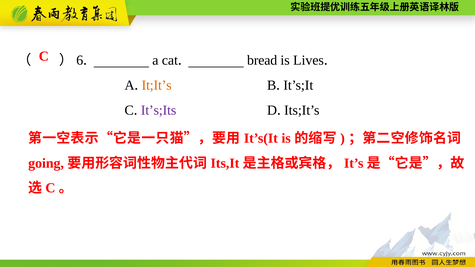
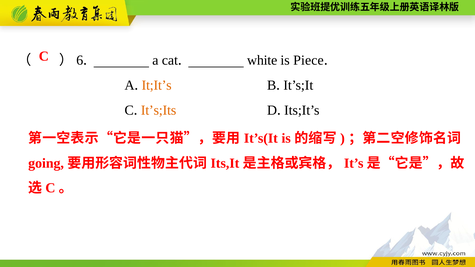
bread: bread -> white
Lives: Lives -> Piece
It’s;Its colour: purple -> orange
